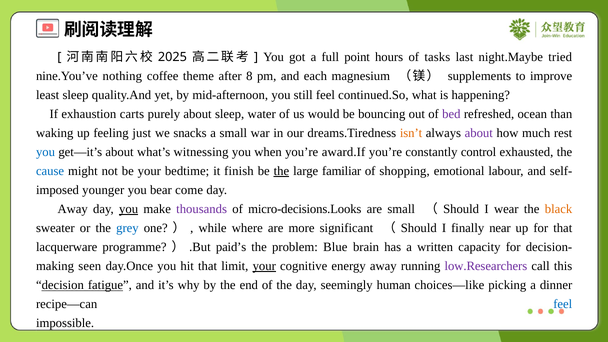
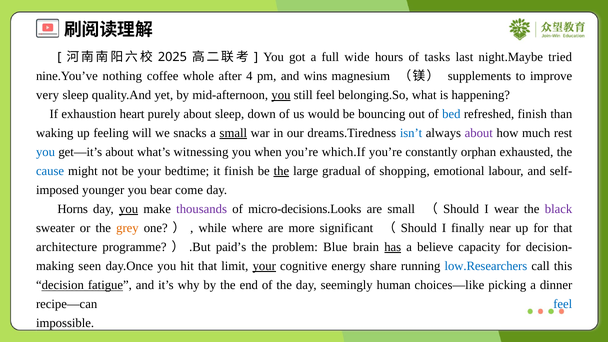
point: point -> wide
theme: theme -> whole
8: 8 -> 4
each: each -> wins
least: least -> very
you at (281, 95) underline: none -> present
continued.So: continued.So -> belonging.So
carts: carts -> heart
water: water -> down
bed colour: purple -> blue
refreshed ocean: ocean -> finish
just: just -> will
small at (233, 133) underline: none -> present
isn’t colour: orange -> blue
award.If: award.If -> which.If
control: control -> orphan
familiar: familiar -> gradual
Away at (73, 209): Away -> Horns
black colour: orange -> purple
grey colour: blue -> orange
lacquerware: lacquerware -> architecture
has underline: none -> present
written: written -> believe
energy away: away -> share
low.Researchers colour: purple -> blue
